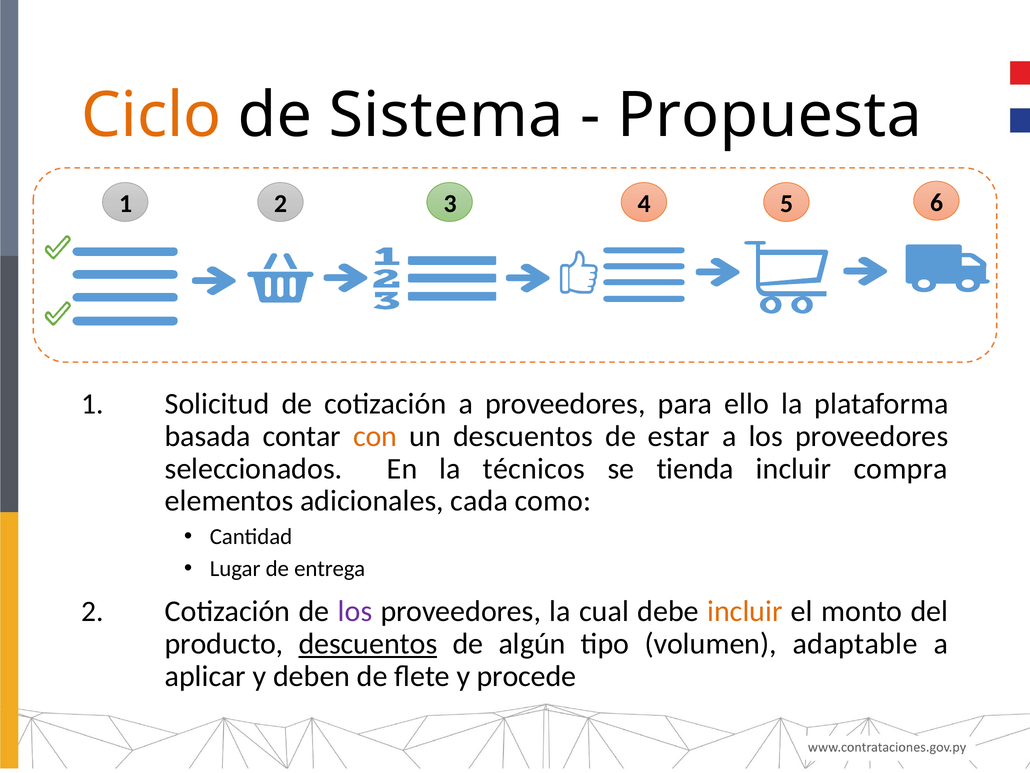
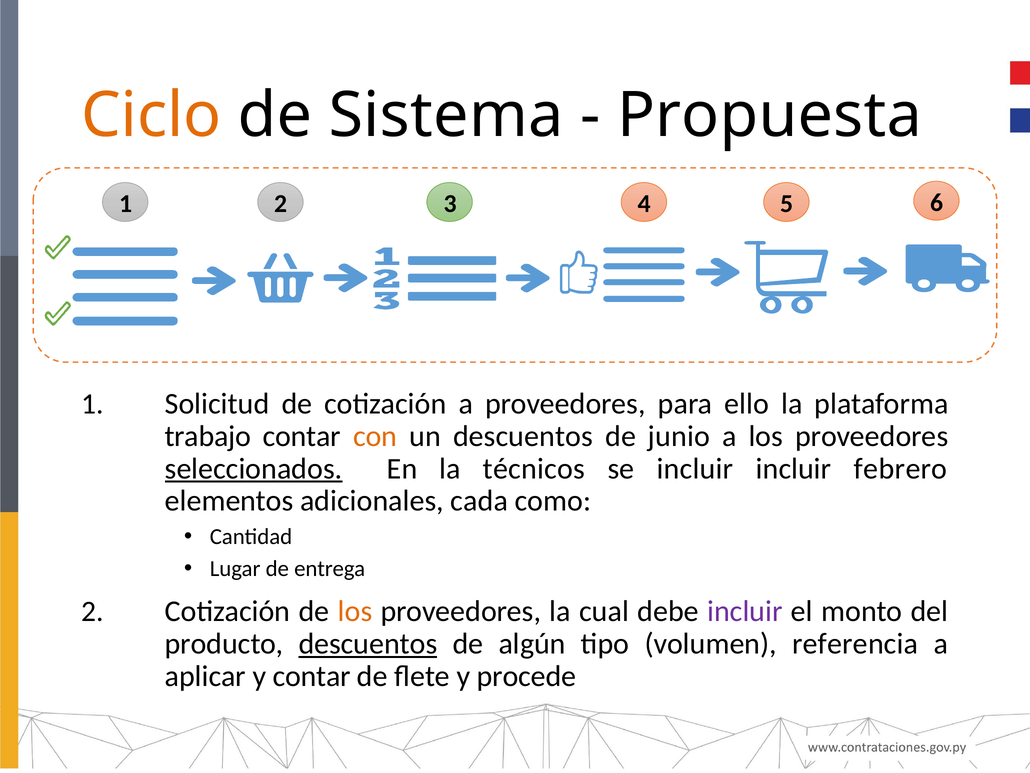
basada: basada -> trabajo
estar: estar -> junio
seleccionados underline: none -> present
se tienda: tienda -> incluir
compra: compra -> febrero
los at (355, 611) colour: purple -> orange
incluir at (745, 611) colour: orange -> purple
adaptable: adaptable -> referencia
y deben: deben -> contar
